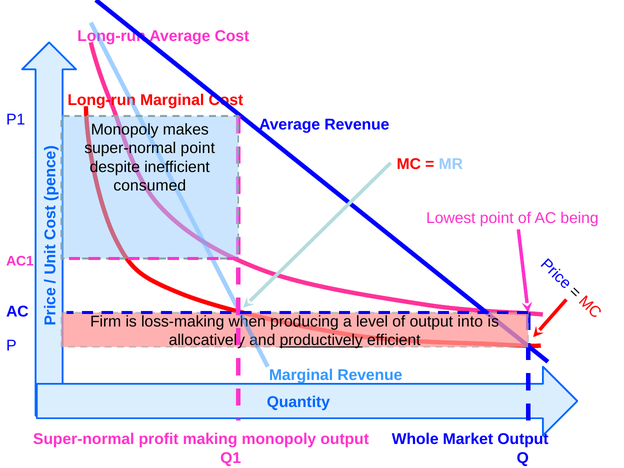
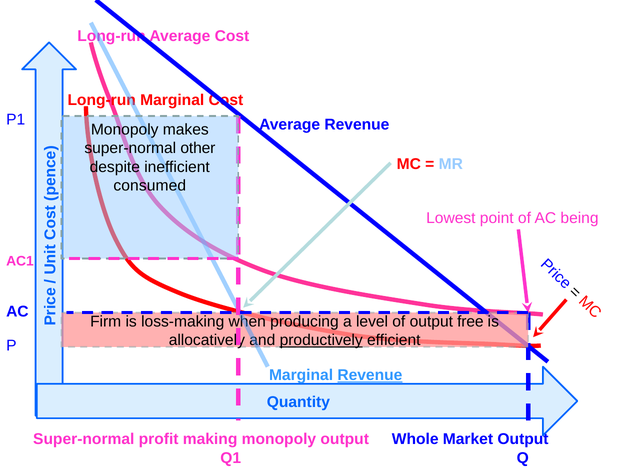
super-normal point: point -> other
into: into -> free
Revenue at (370, 375) underline: none -> present
